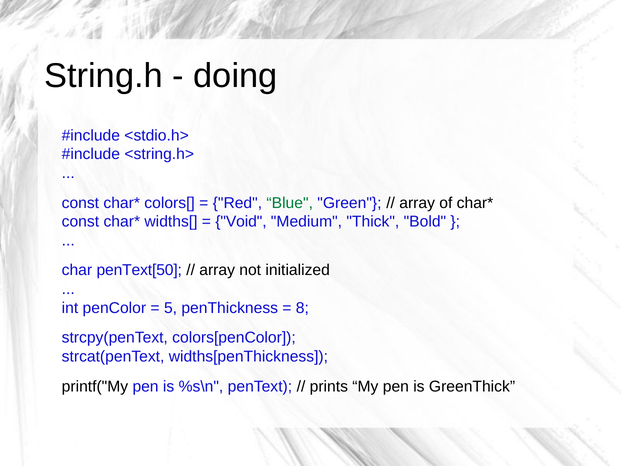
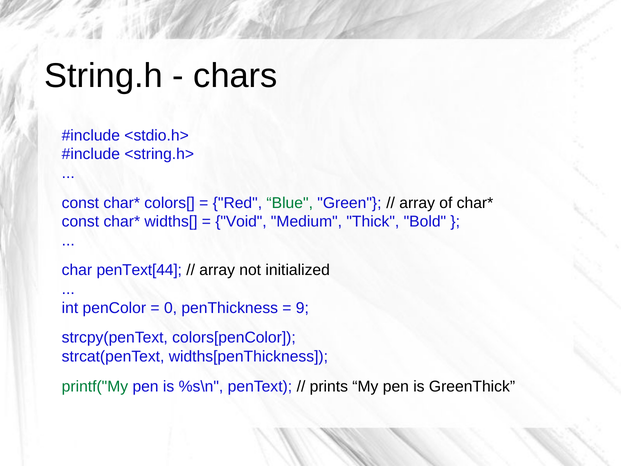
doing: doing -> chars
penText[50: penText[50 -> penText[44
5: 5 -> 0
8: 8 -> 9
printf("My colour: black -> green
